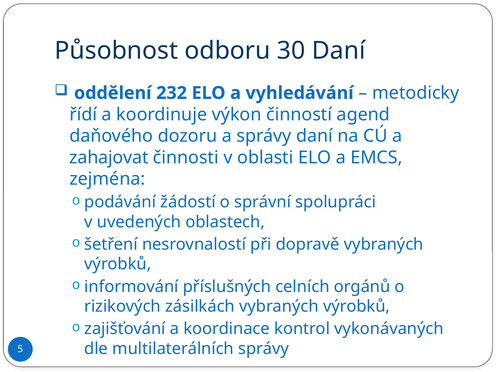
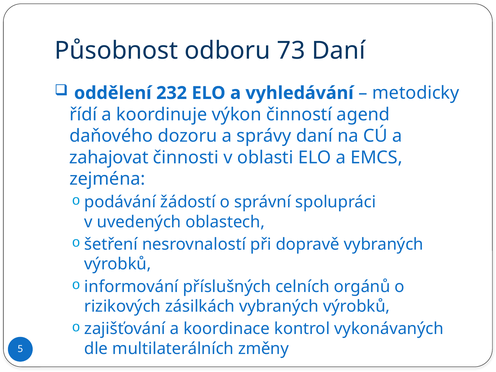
30: 30 -> 73
multilaterálních správy: správy -> změny
